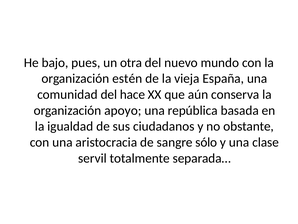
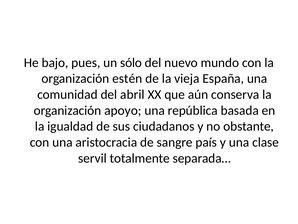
otra: otra -> sólo
hace: hace -> abril
sólo: sólo -> país
